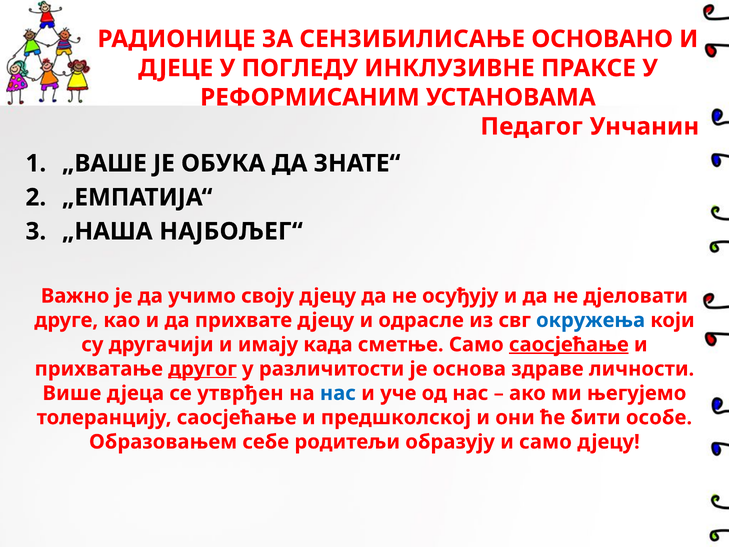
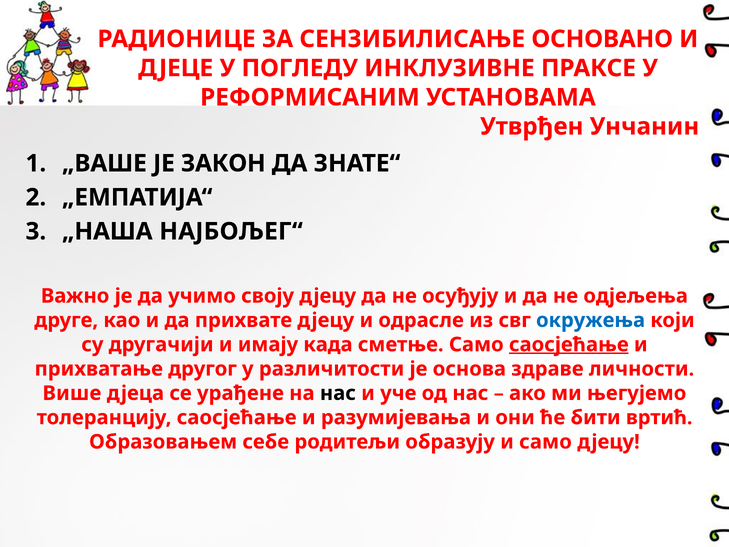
Педагог: Педагог -> Утврђен
ОБУКА: ОБУКА -> ЗАКОН
дјеловати: дјеловати -> одјељења
другог underline: present -> none
утврђен: утврђен -> урађене
нас at (338, 393) colour: blue -> black
предшколској: предшколској -> разумијевања
особе: особе -> вртић
